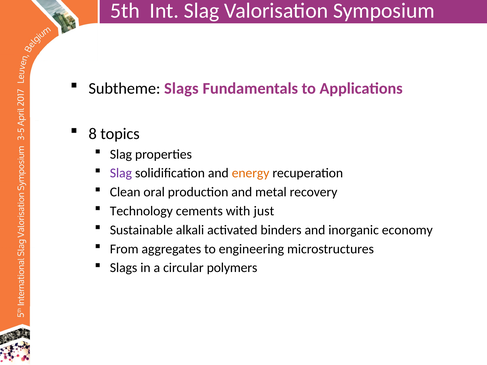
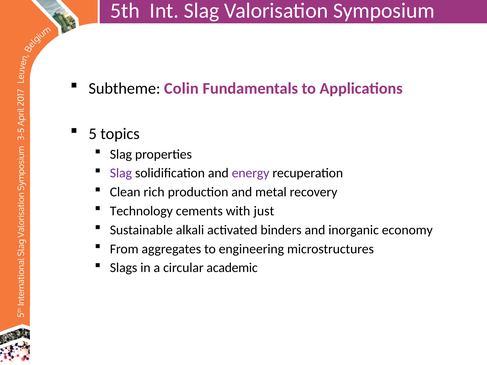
Subtheme Slags: Slags -> Colin
8: 8 -> 5
energy colour: orange -> purple
oral: oral -> rich
polymers: polymers -> academic
